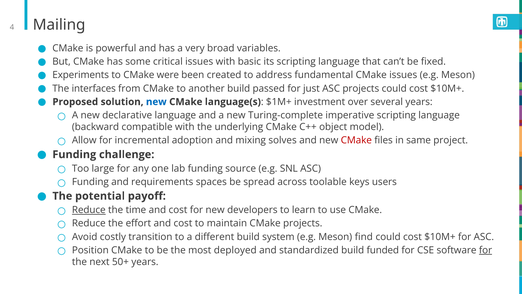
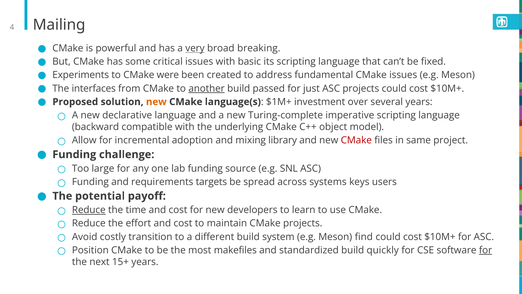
very underline: none -> present
variables: variables -> breaking
another underline: none -> present
new at (156, 102) colour: blue -> orange
solves: solves -> library
spaces: spaces -> targets
toolable: toolable -> systems
deployed: deployed -> makefiles
funded: funded -> quickly
50+: 50+ -> 15+
